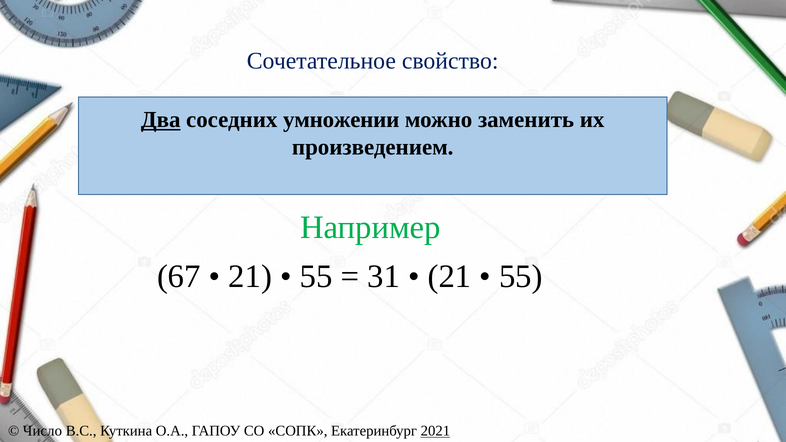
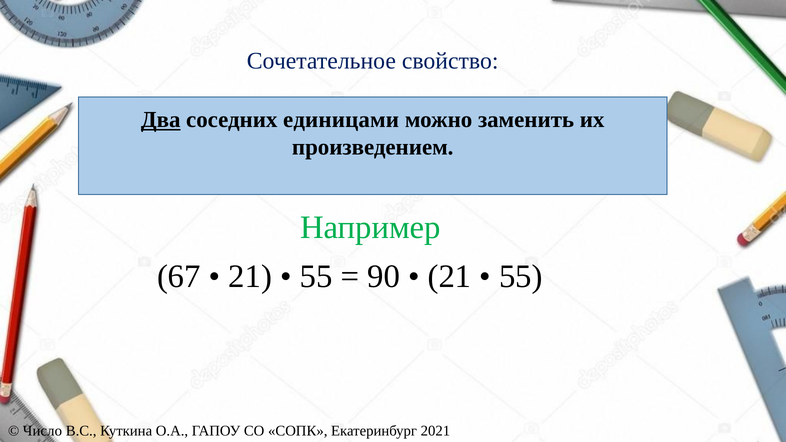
умножении: умножении -> единицами
31: 31 -> 90
2021 underline: present -> none
